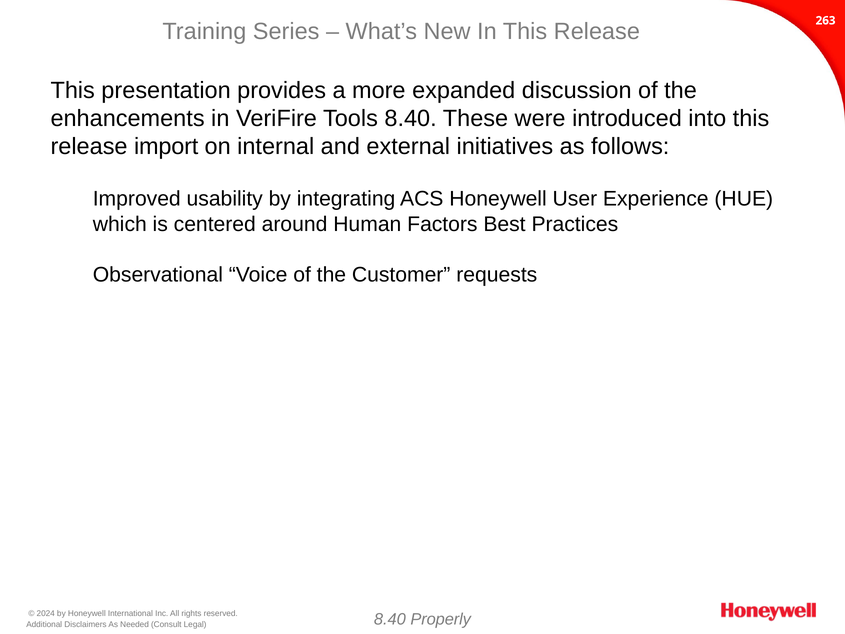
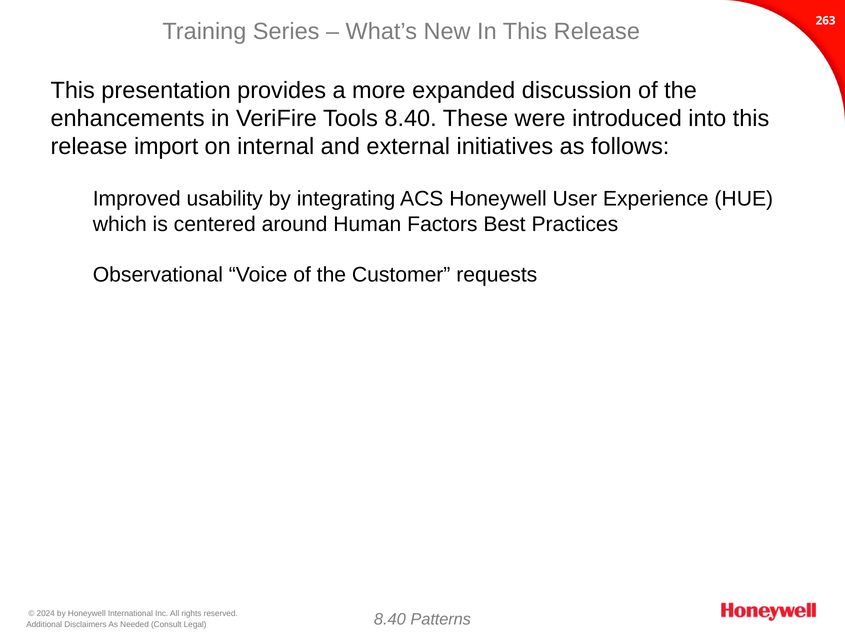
Properly: Properly -> Patterns
